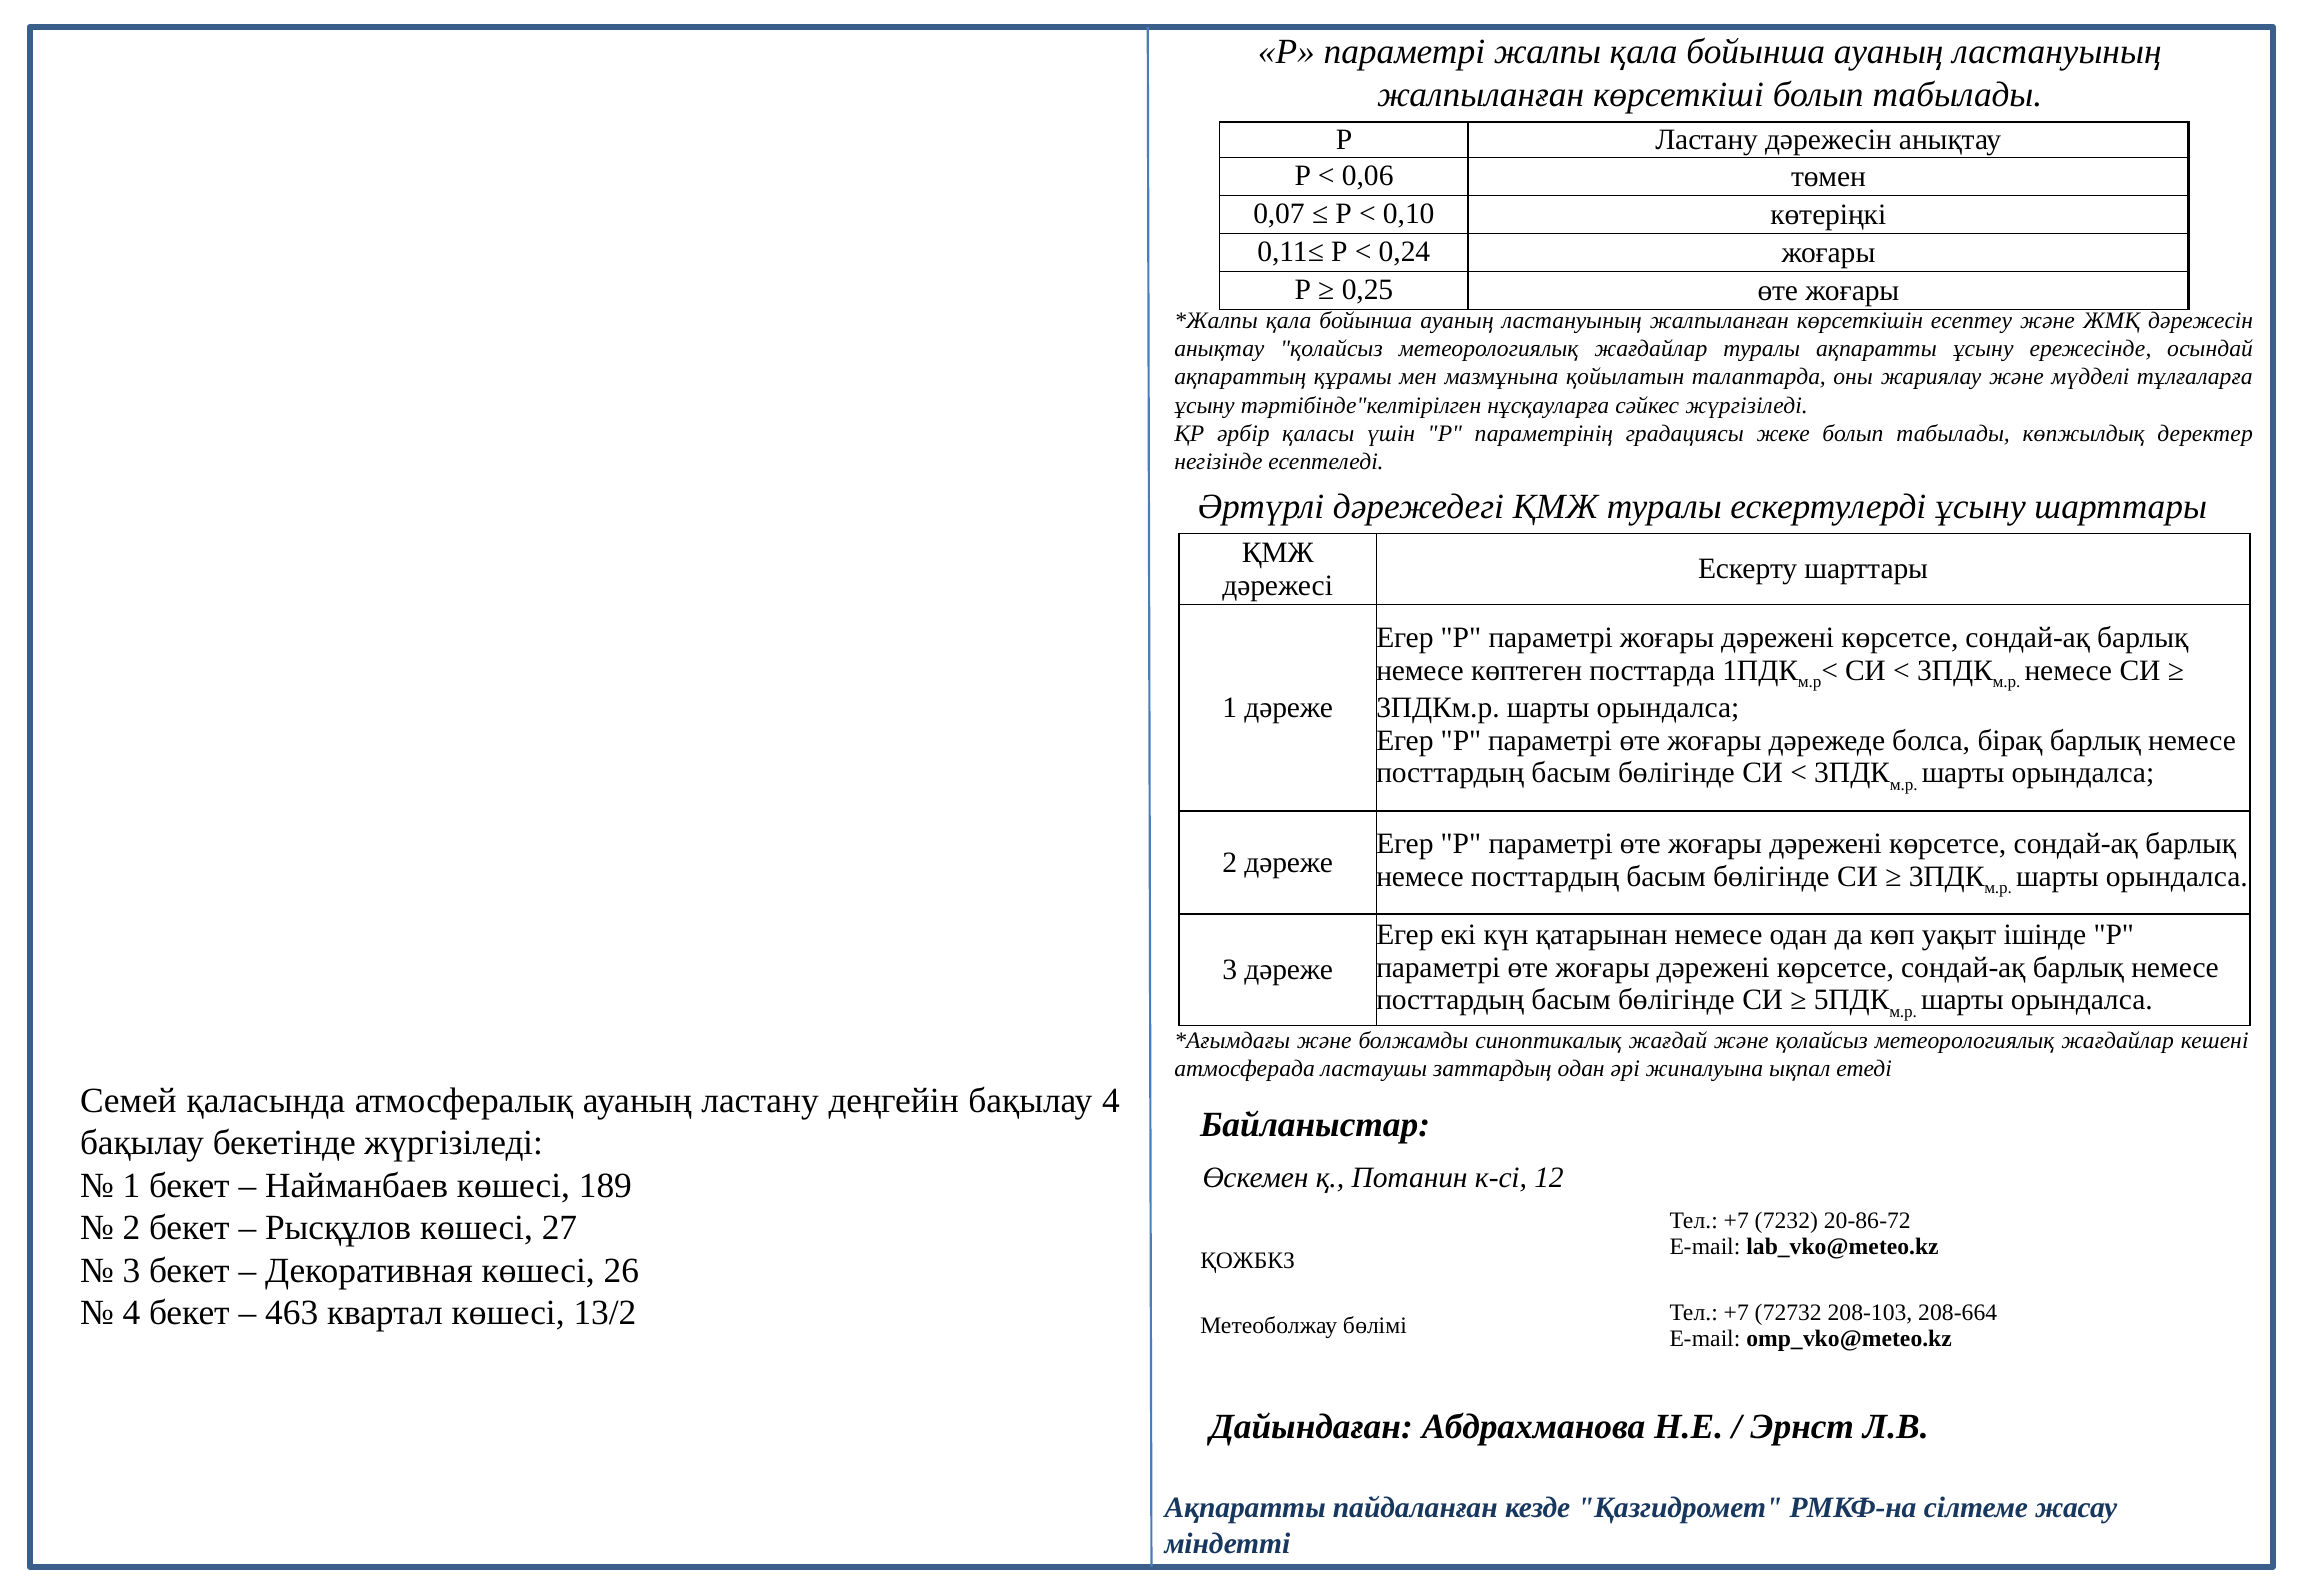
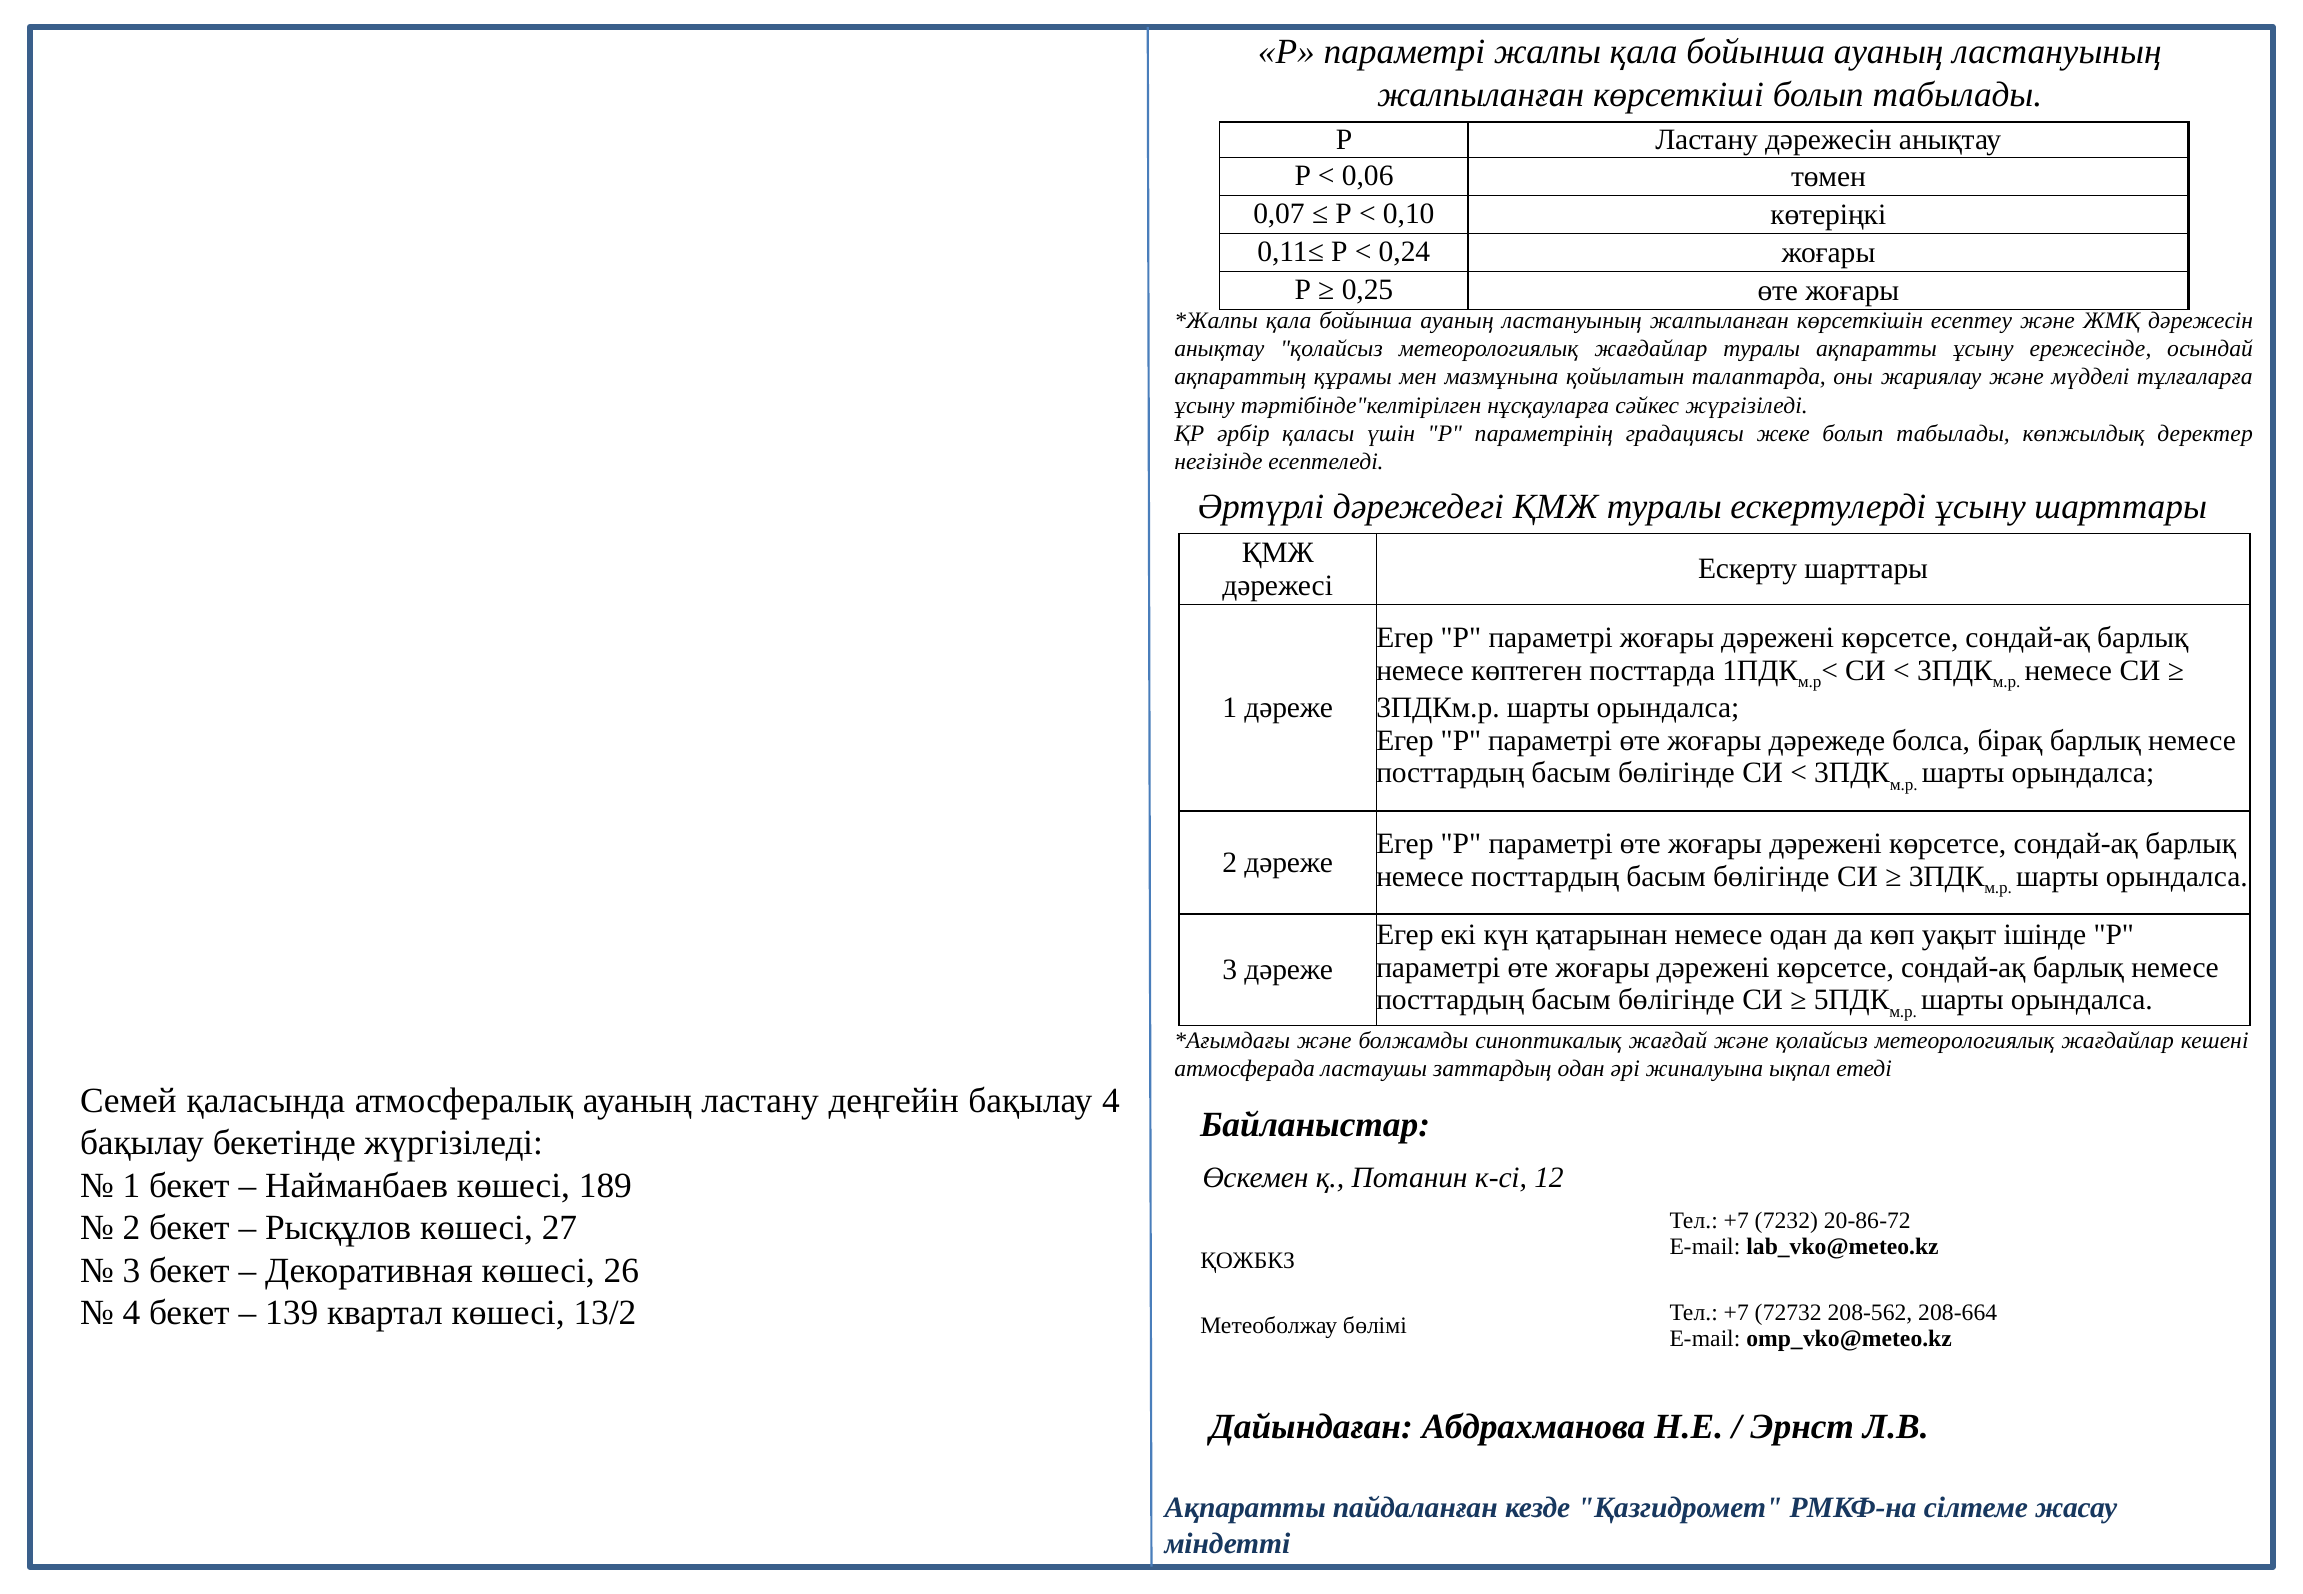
463: 463 -> 139
208-103: 208-103 -> 208-562
